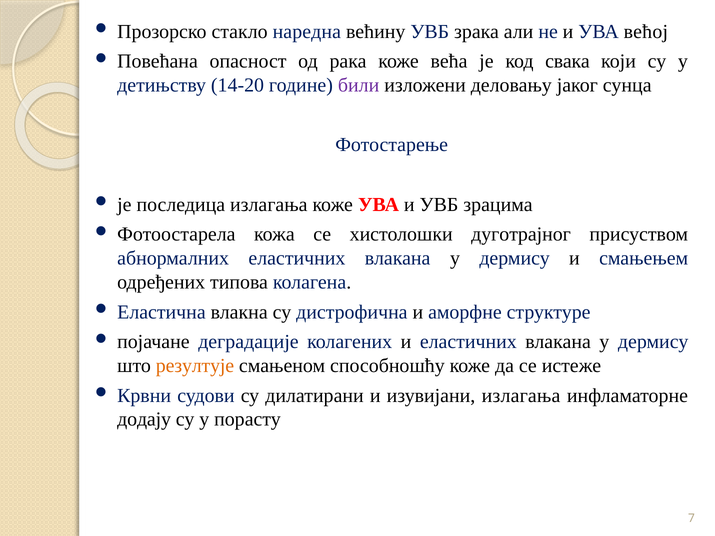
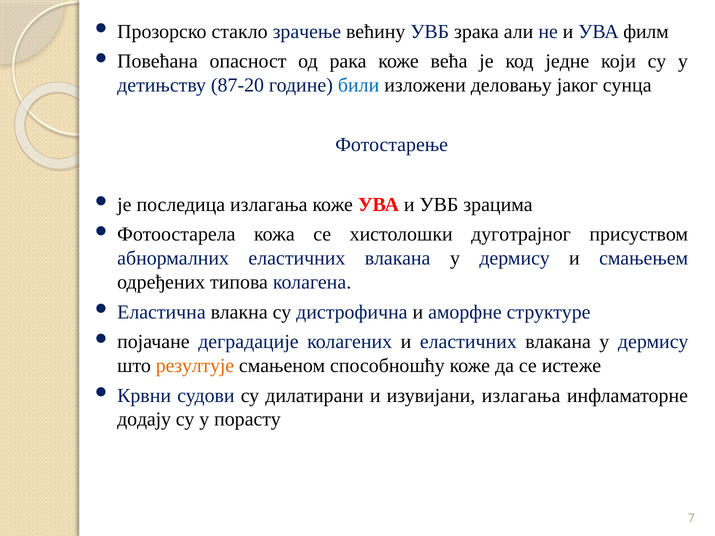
наредна: наредна -> зрачење
већој: већој -> филм
свака: свака -> једне
14-20: 14-20 -> 87-20
били colour: purple -> blue
